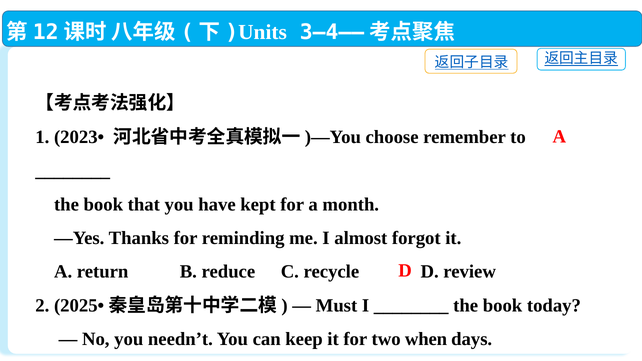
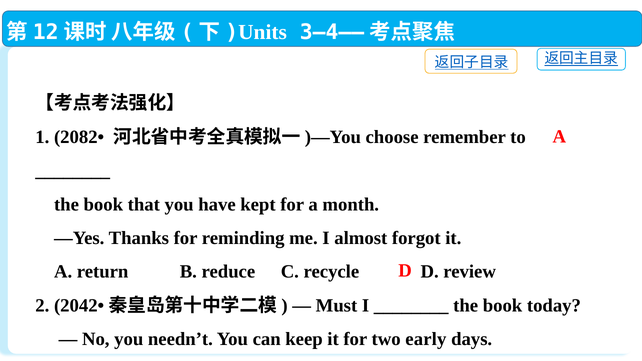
2023•: 2023• -> 2082•
2025•: 2025• -> 2042•
when: when -> early
